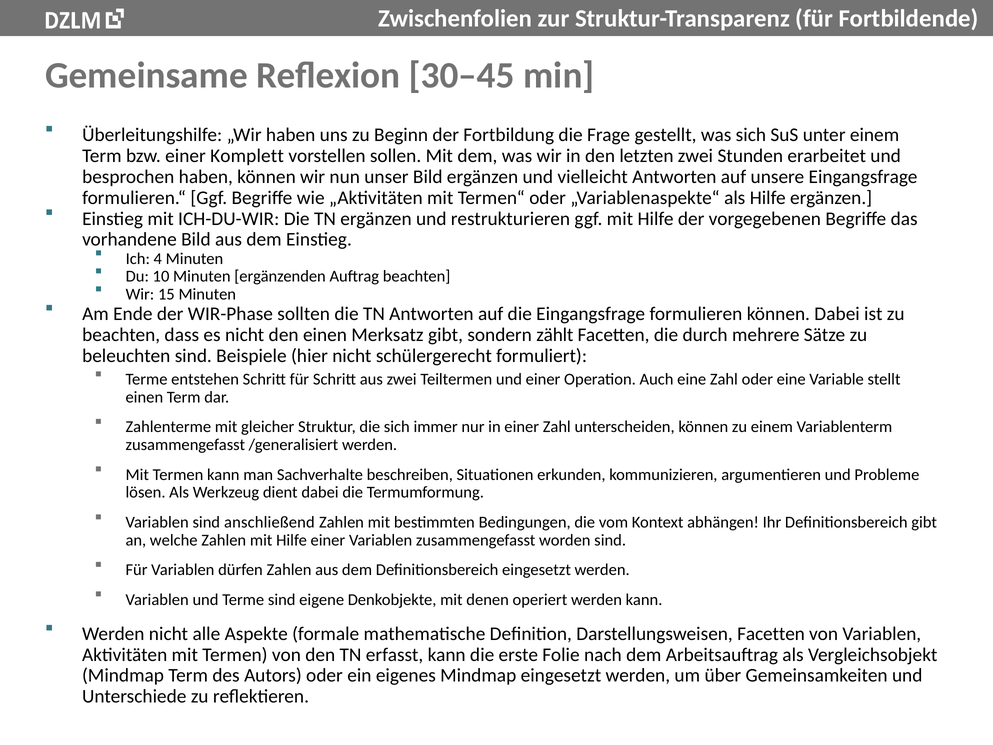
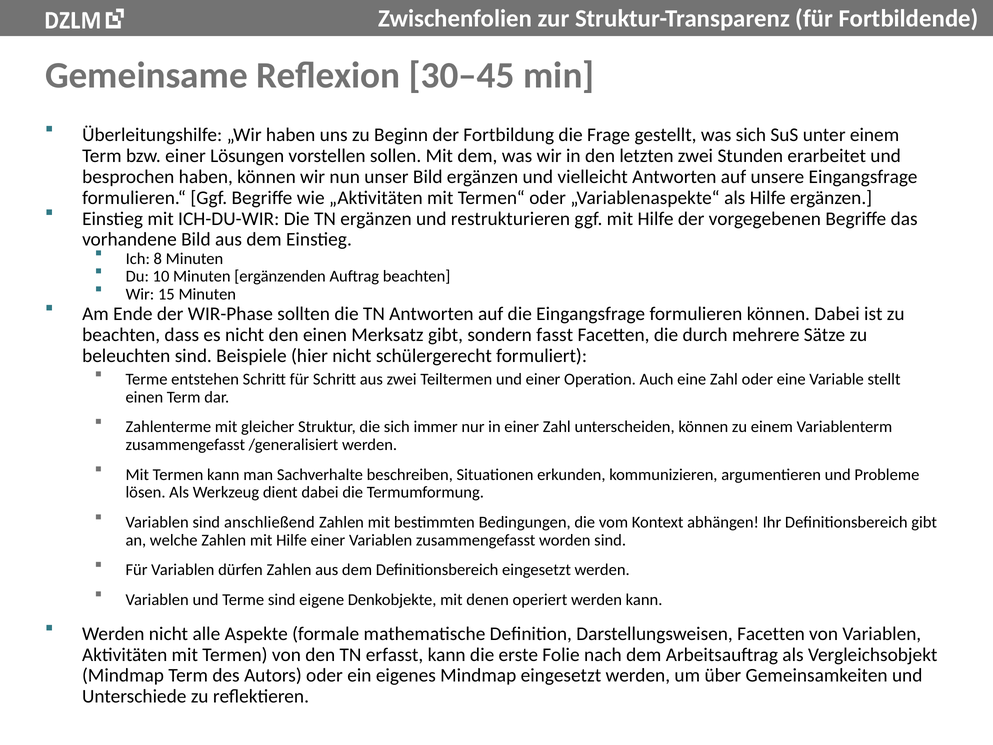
Komplett: Komplett -> Lösungen
4: 4 -> 8
zählt: zählt -> fasst
